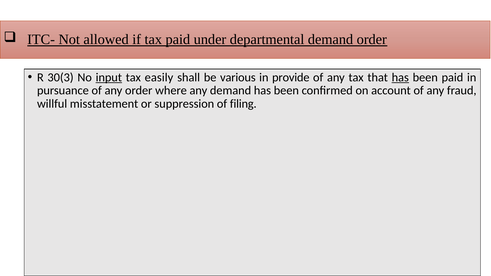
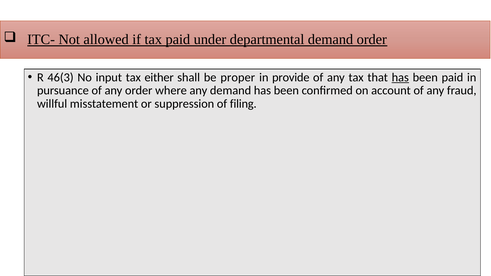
30(3: 30(3 -> 46(3
input underline: present -> none
easily: easily -> either
various: various -> proper
